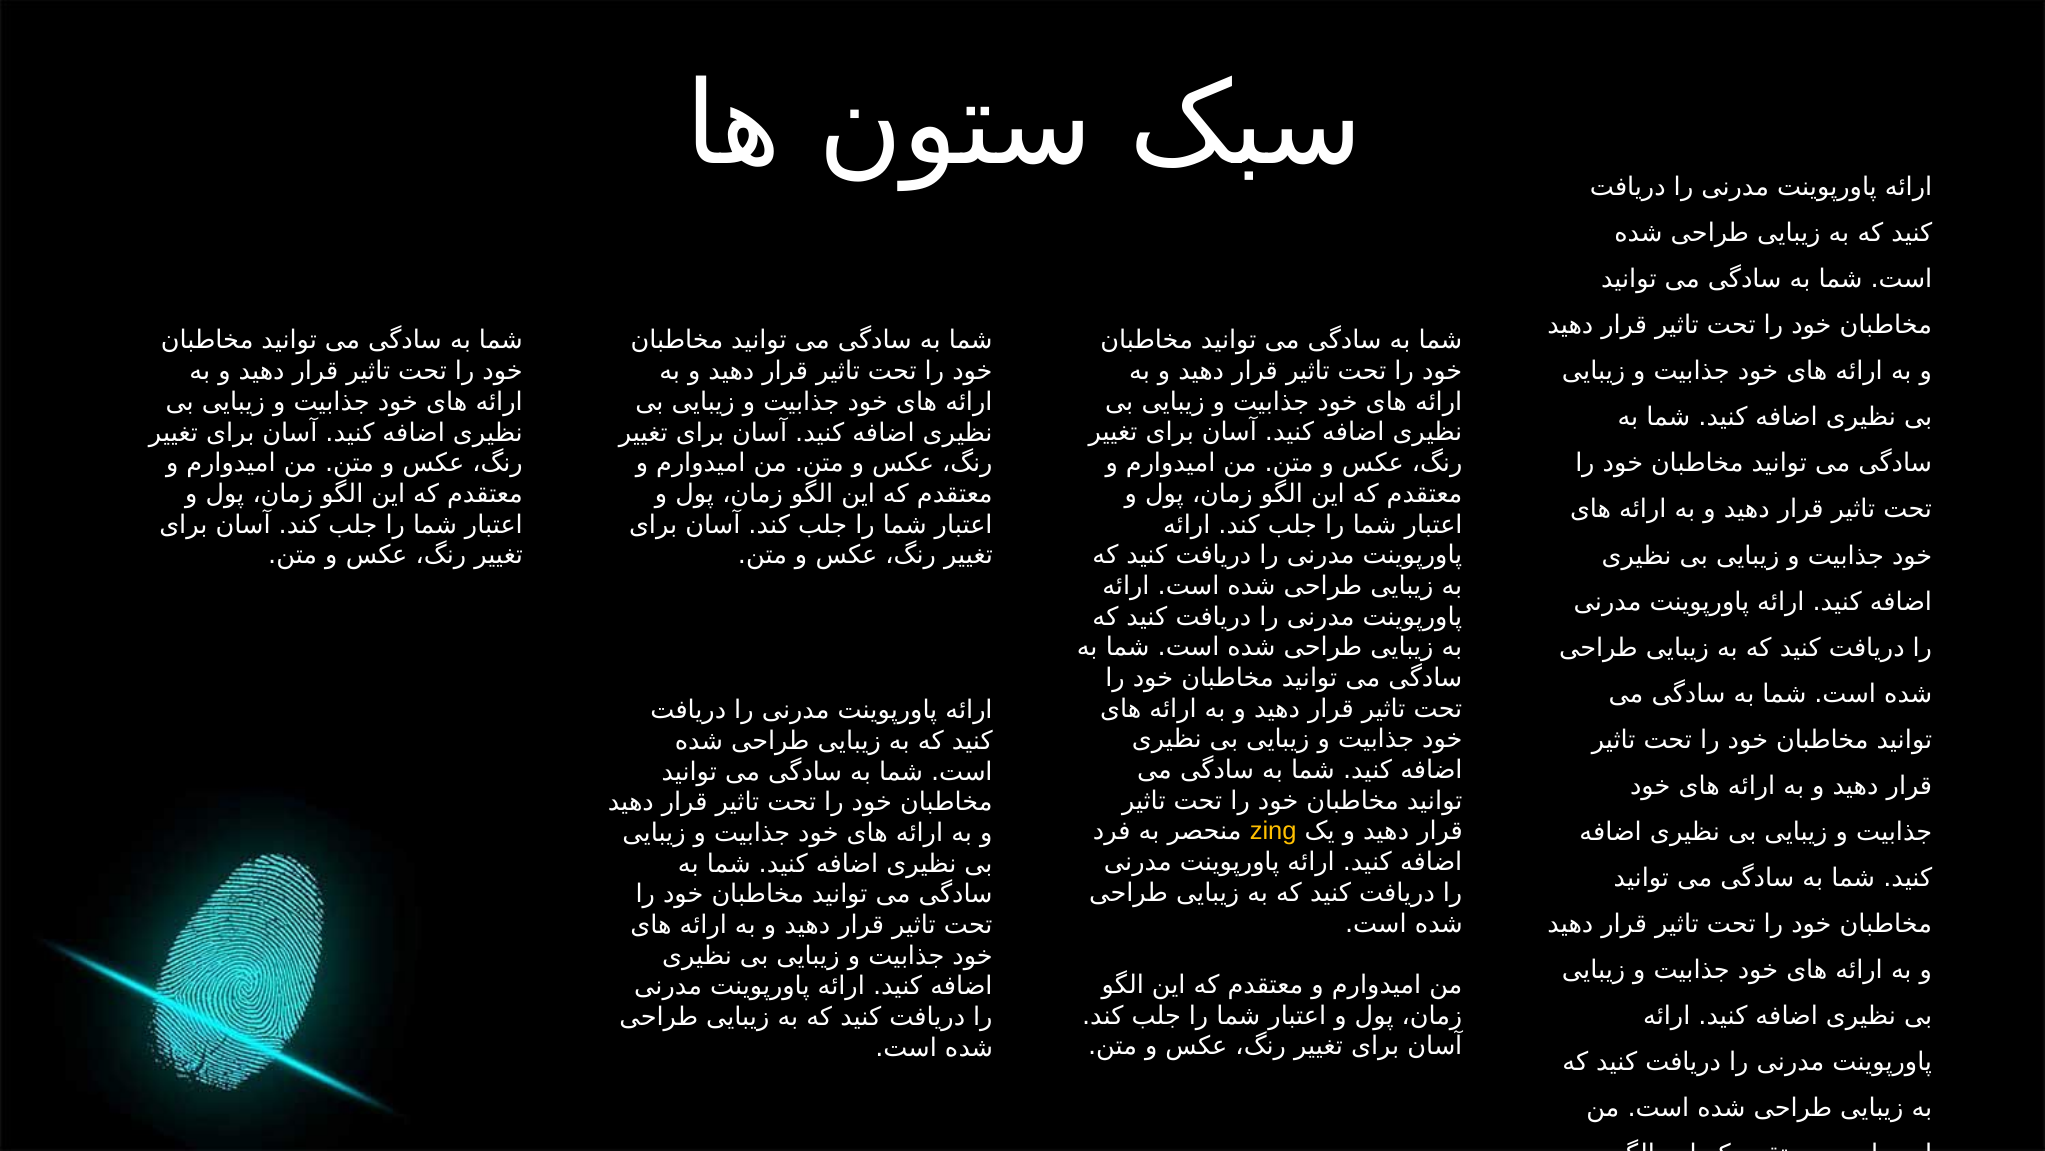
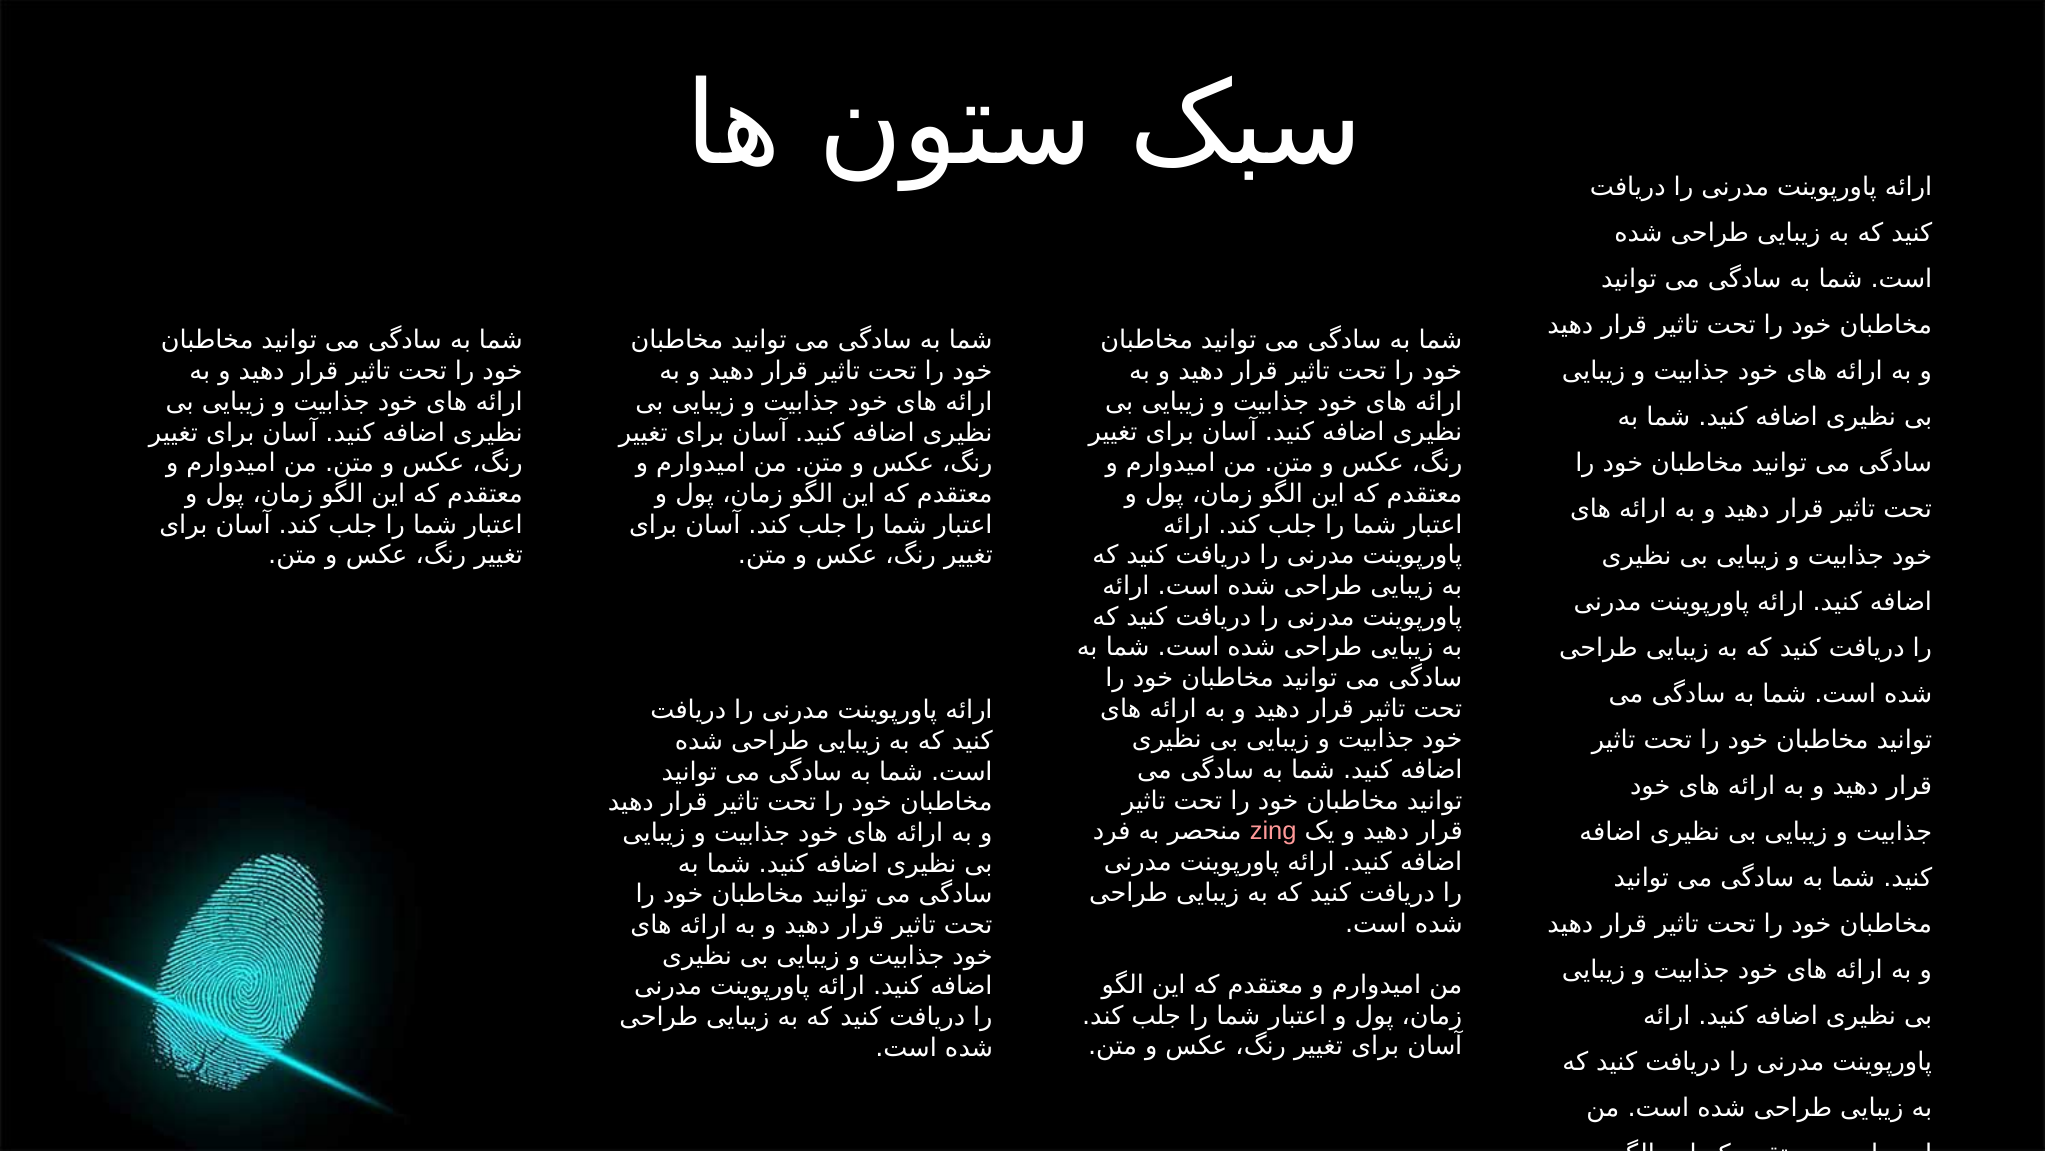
zing colour: yellow -> pink
